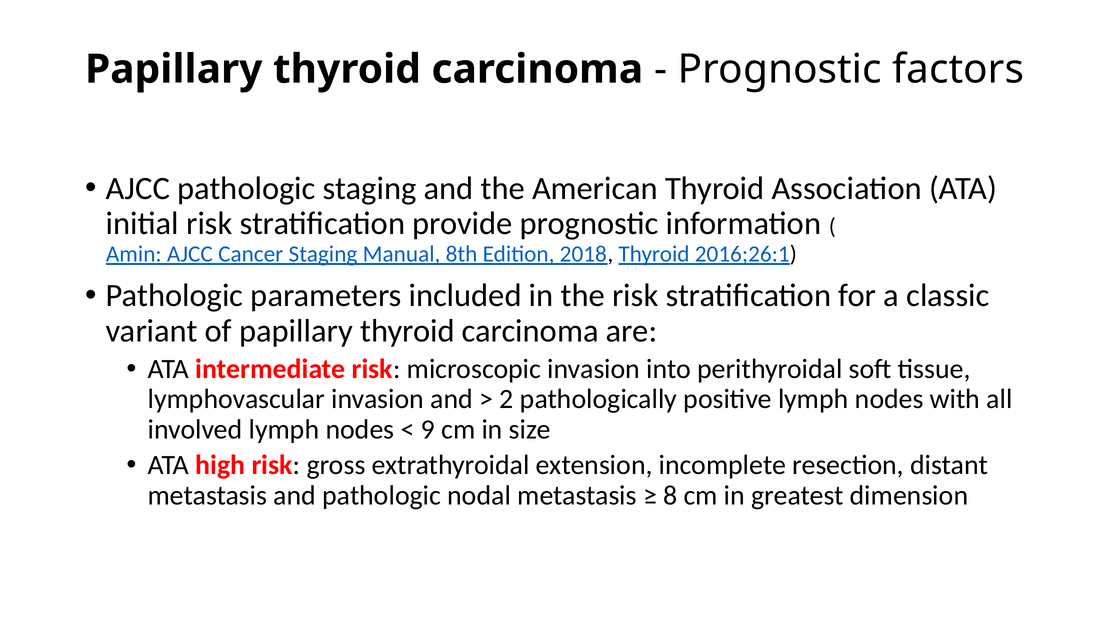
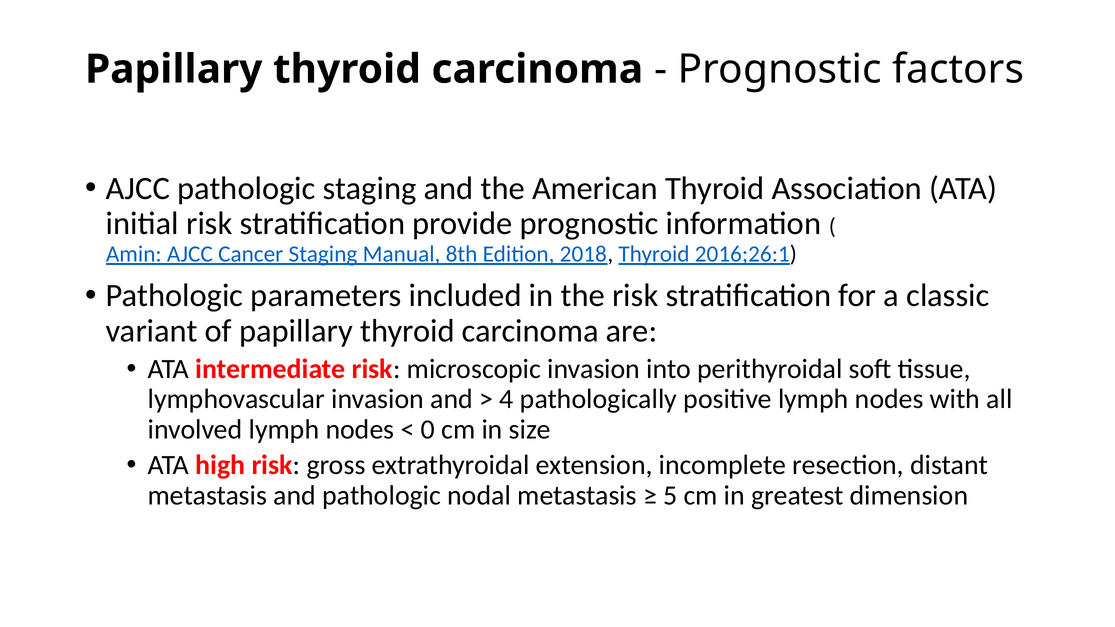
2: 2 -> 4
9: 9 -> 0
8: 8 -> 5
